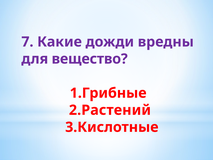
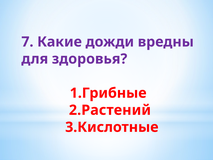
вещество: вещество -> здоровья
